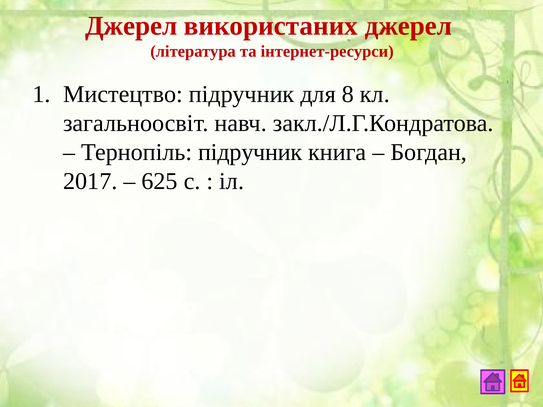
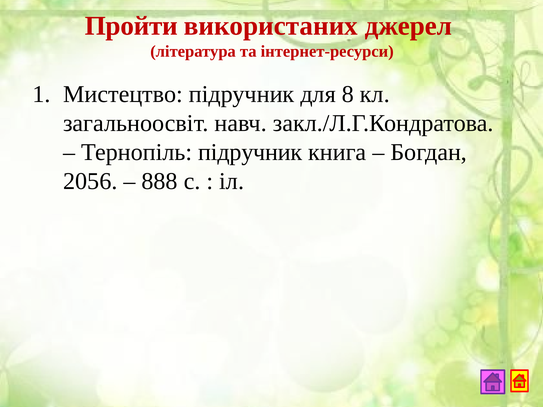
Джерел at (131, 26): Джерел -> Пройти
2017: 2017 -> 2056
625: 625 -> 888
